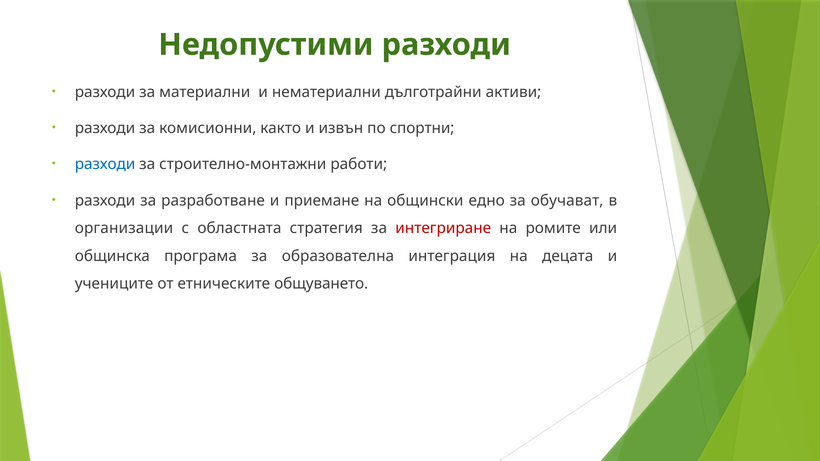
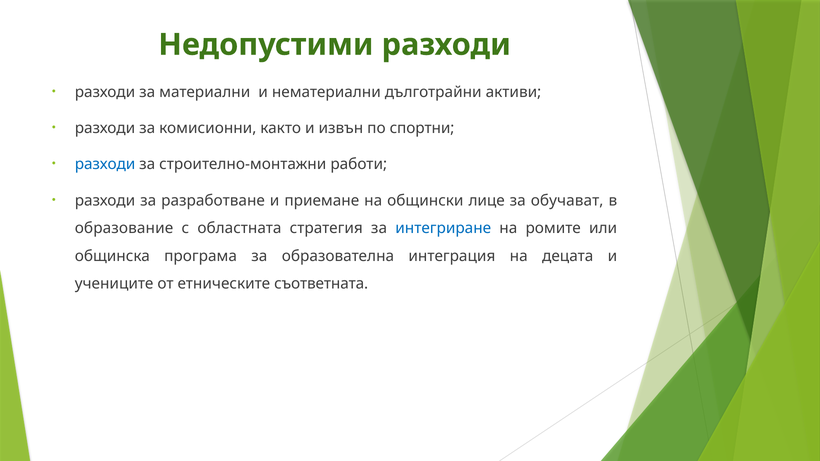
едно: едно -> лице
организации: организации -> образование
интегриране colour: red -> blue
общуването: общуването -> съответната
